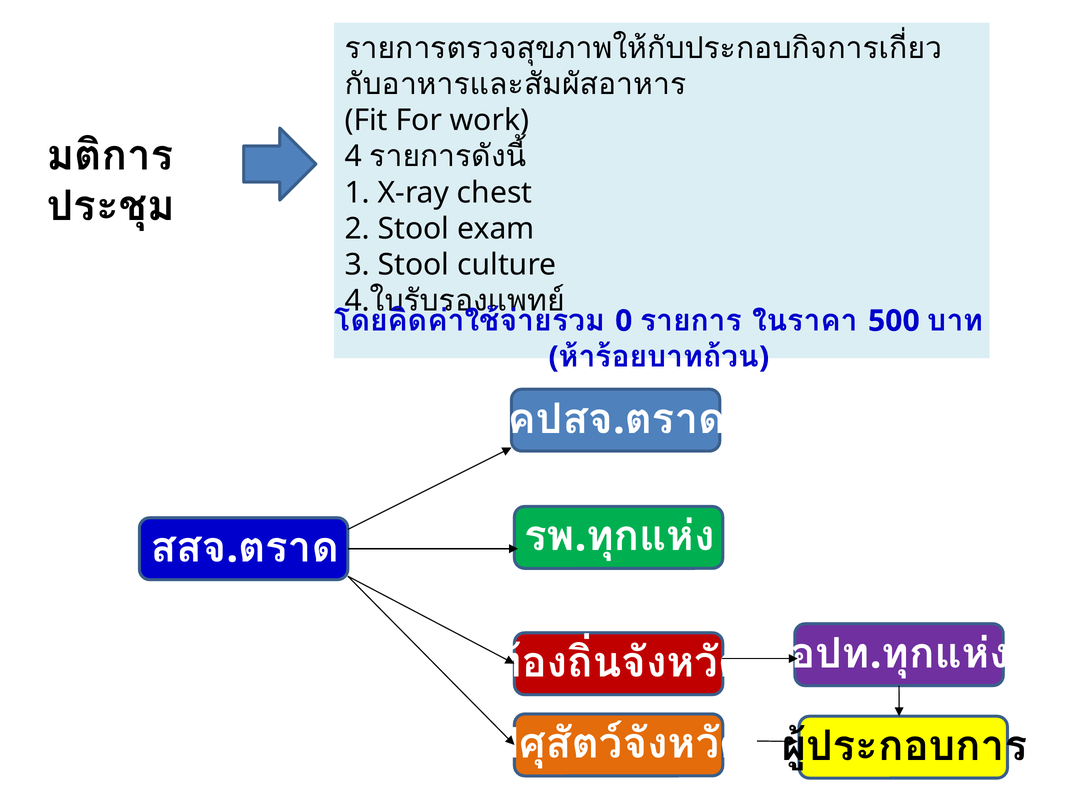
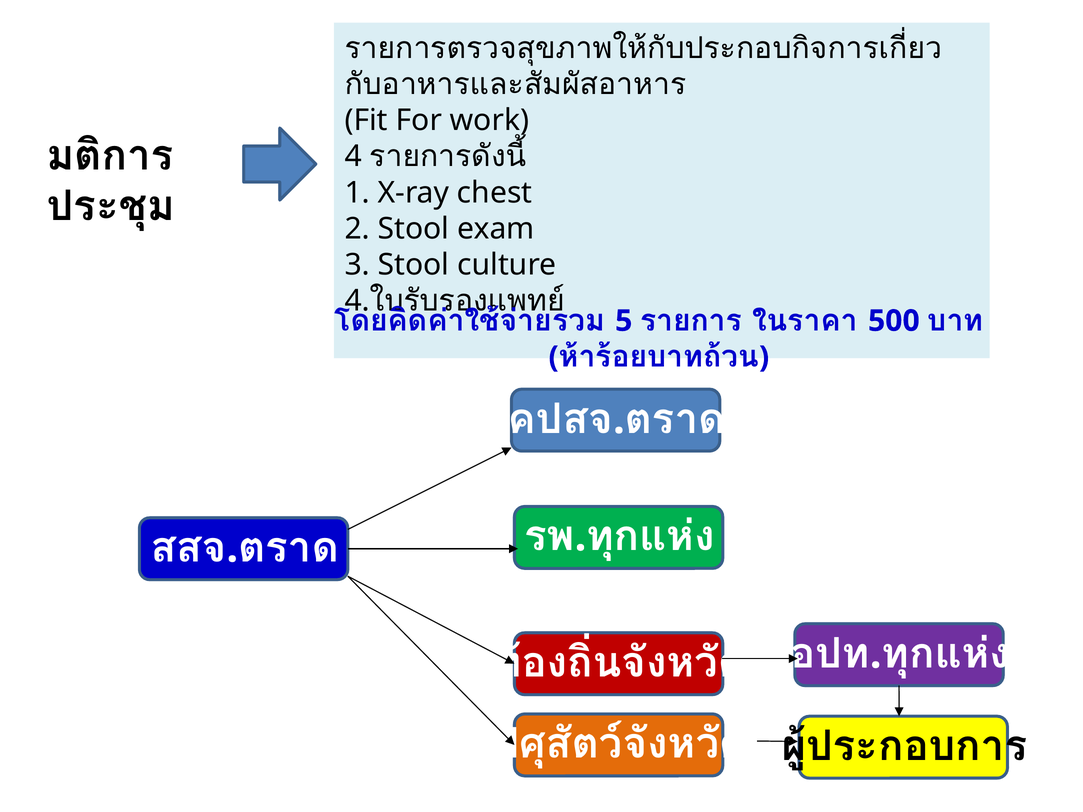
0: 0 -> 5
